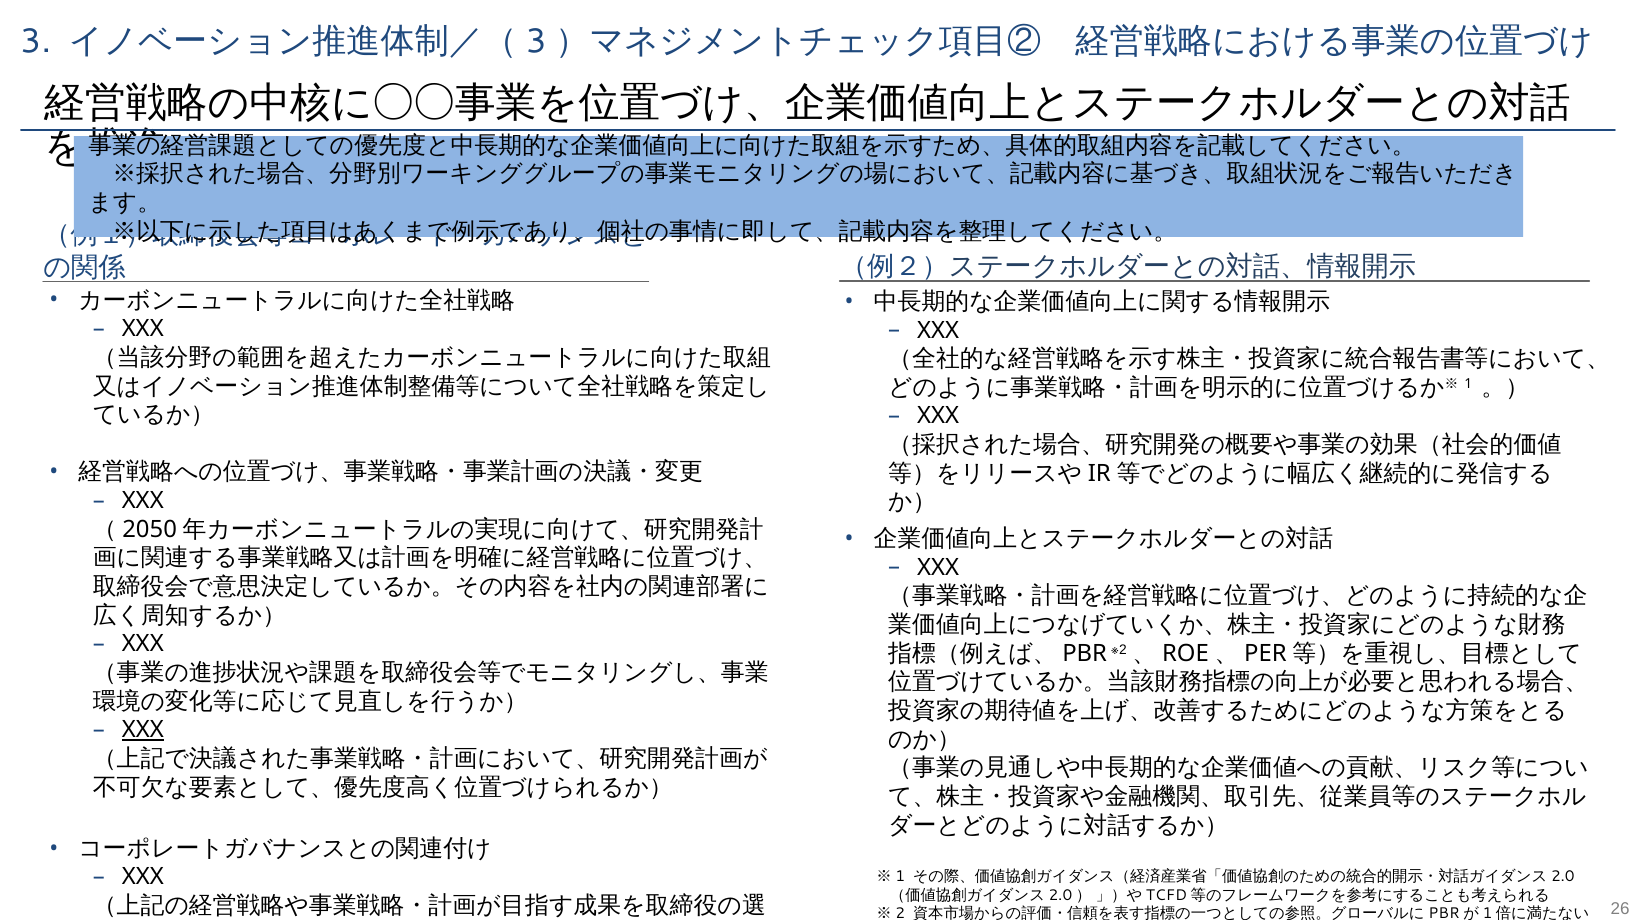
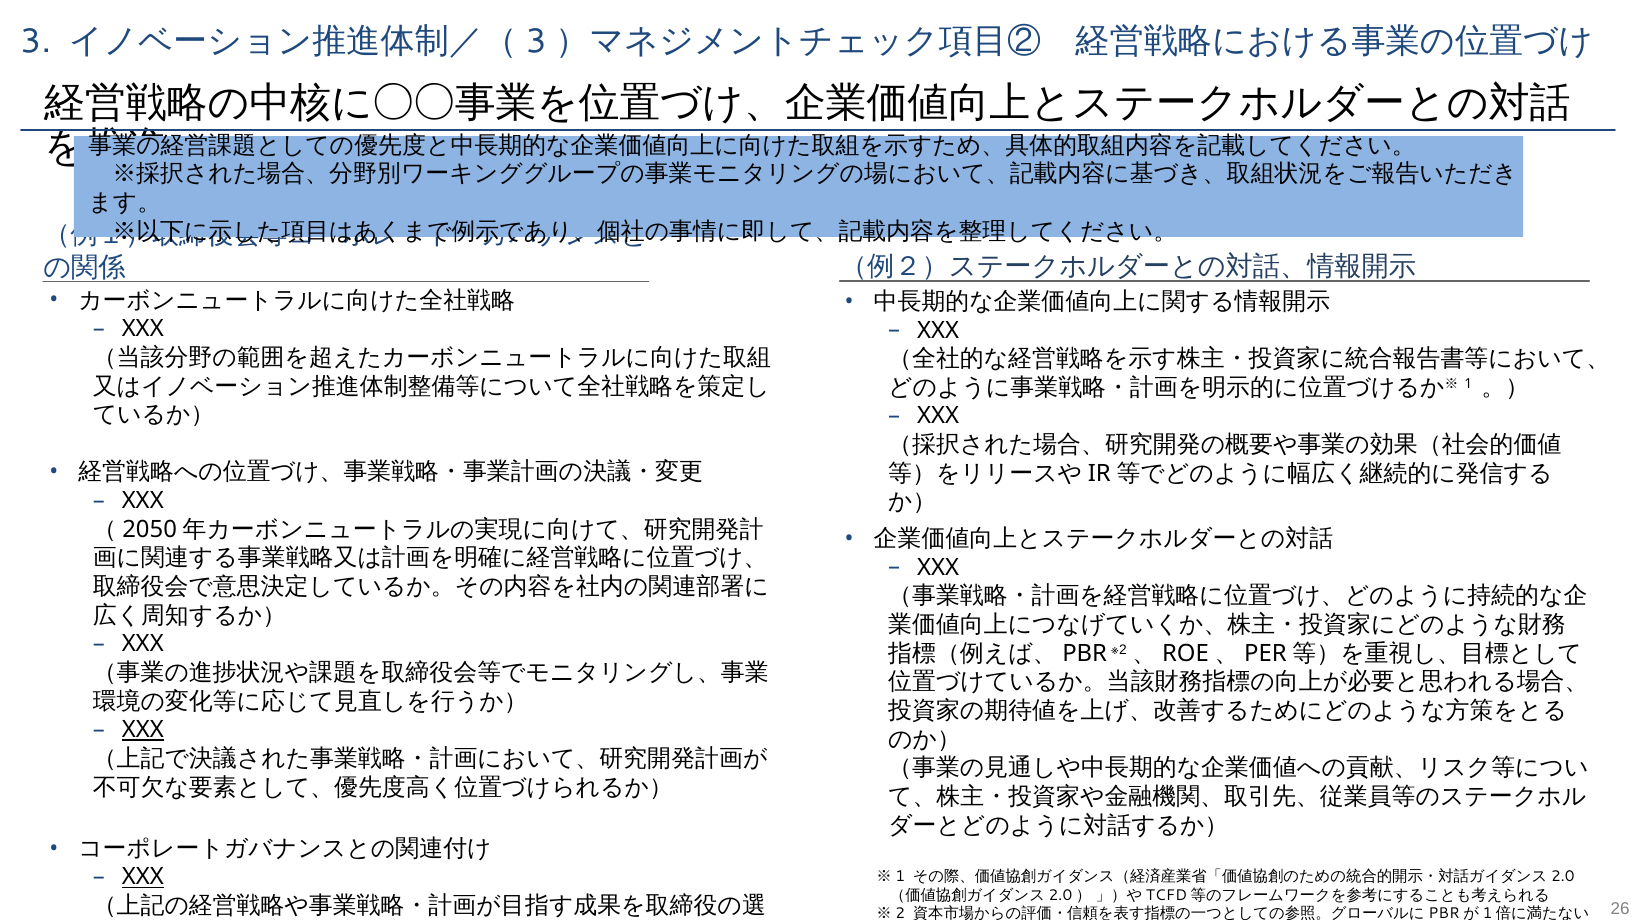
XXX at (143, 877) underline: none -> present
